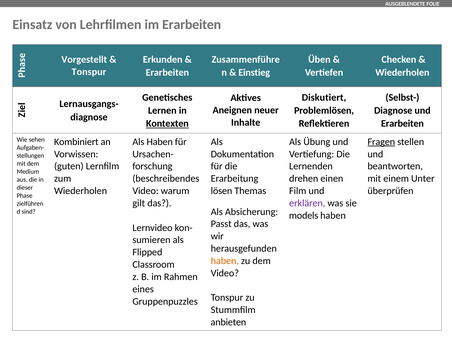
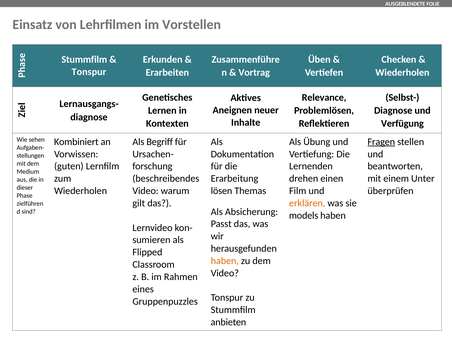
im Erarbeiten: Erarbeiten -> Vorstellen
Vorgestellt at (84, 60): Vorgestellt -> Stummfilm
Einstieg: Einstieg -> Vortrag
Diskutiert: Diskutiert -> Relevance
Kontexten underline: present -> none
Erarbeiten at (402, 124): Erarbeiten -> Verfügung
Als Haben: Haben -> Begriff
erklären colour: purple -> orange
